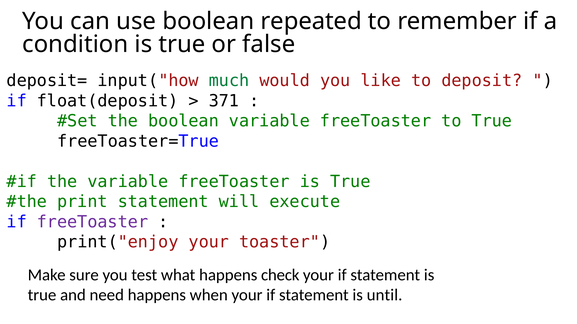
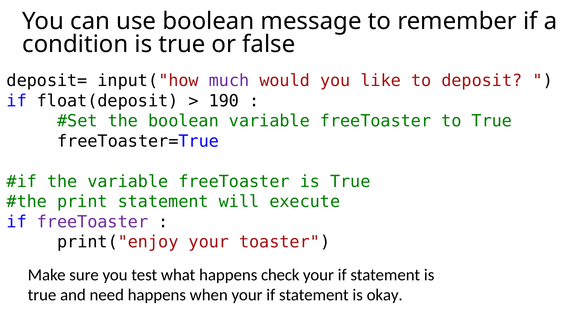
repeated: repeated -> message
much colour: green -> purple
371: 371 -> 190
until: until -> okay
